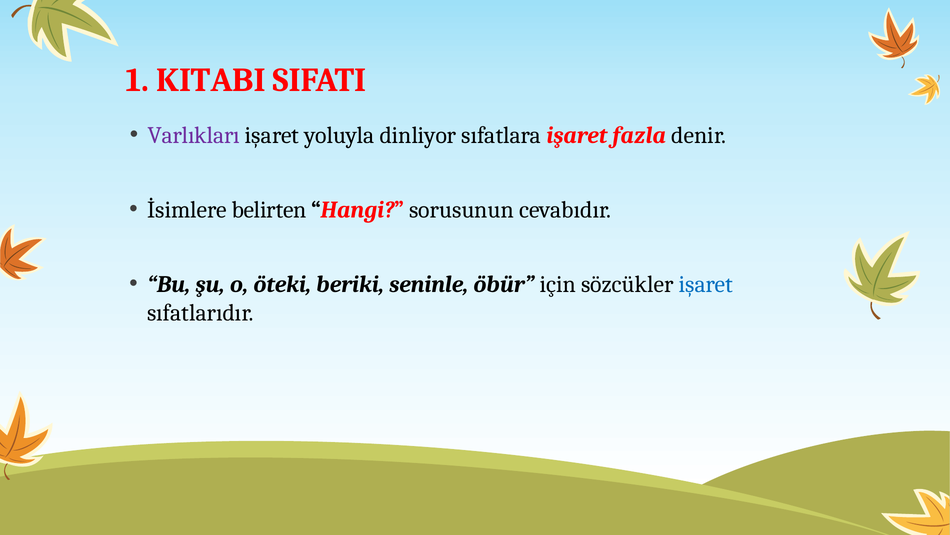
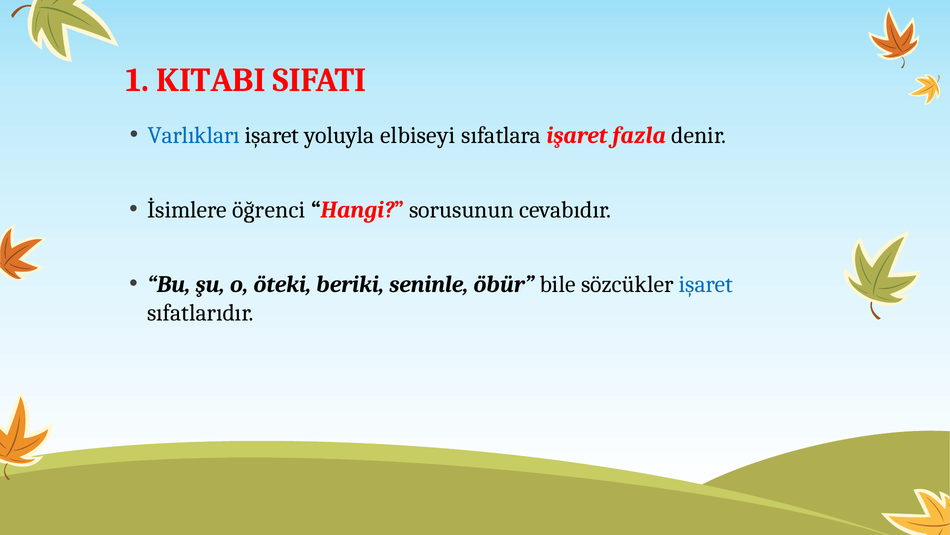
Varlıkları colour: purple -> blue
dinliyor: dinliyor -> elbiseyi
belirten: belirten -> öğrenci
için: için -> bile
